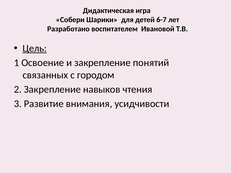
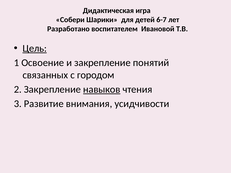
навыков underline: none -> present
